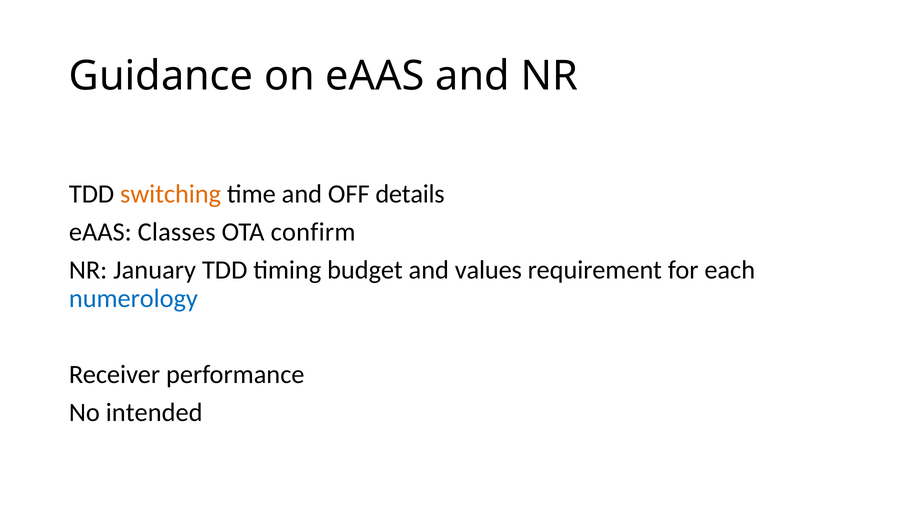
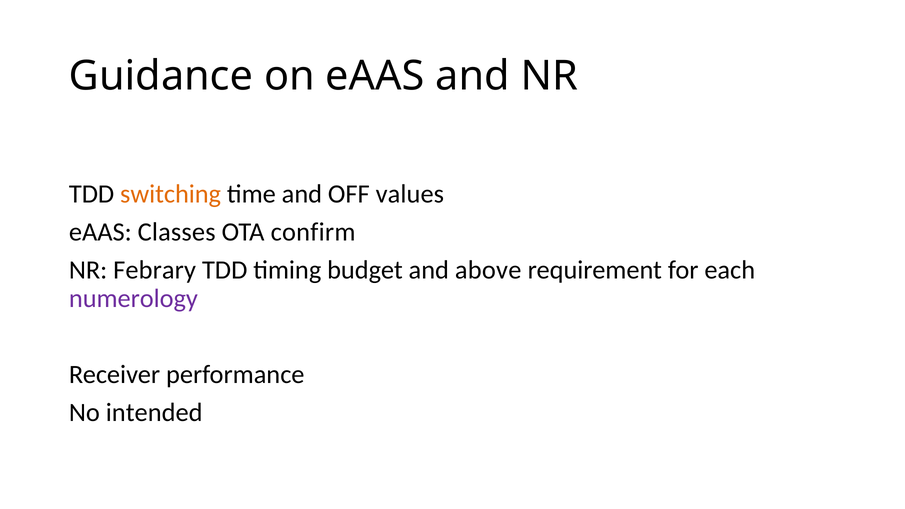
details: details -> values
January: January -> Febrary
values: values -> above
numerology colour: blue -> purple
